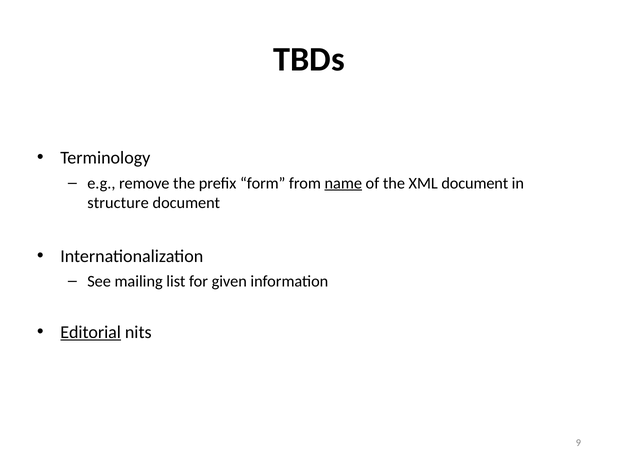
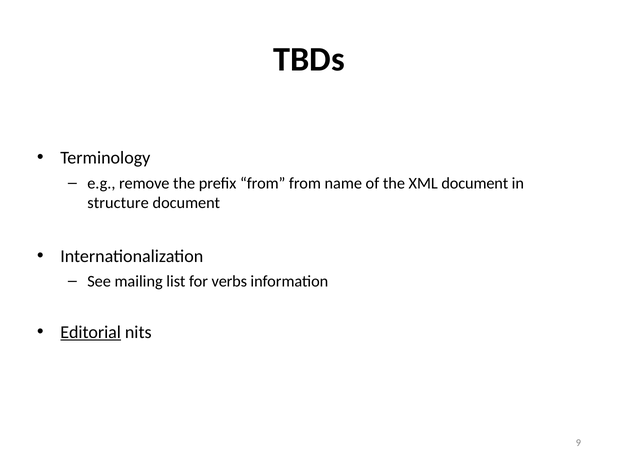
prefix form: form -> from
name underline: present -> none
given: given -> verbs
